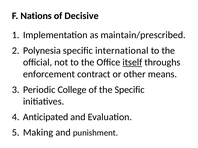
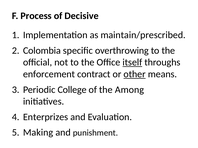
Nations: Nations -> Process
Polynesia: Polynesia -> Colombia
international: international -> overthrowing
other underline: none -> present
the Specific: Specific -> Among
Anticipated: Anticipated -> Enterprizes
